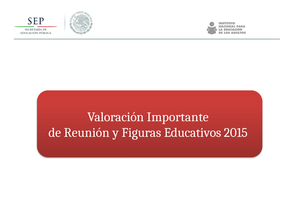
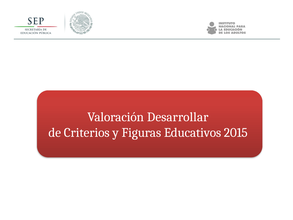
Importante: Importante -> Desarrollar
Reunión: Reunión -> Criterios
